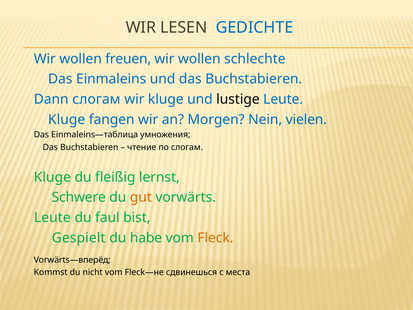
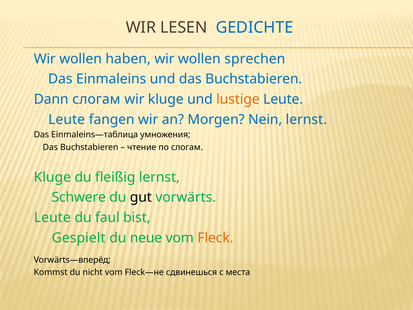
freuen: freuen -> haben
schlechte: schlechte -> sprechen
lustige colour: black -> orange
Kluge at (67, 119): Kluge -> Leute
Nein vielen: vielen -> lernst
gut colour: orange -> black
habe: habe -> neue
